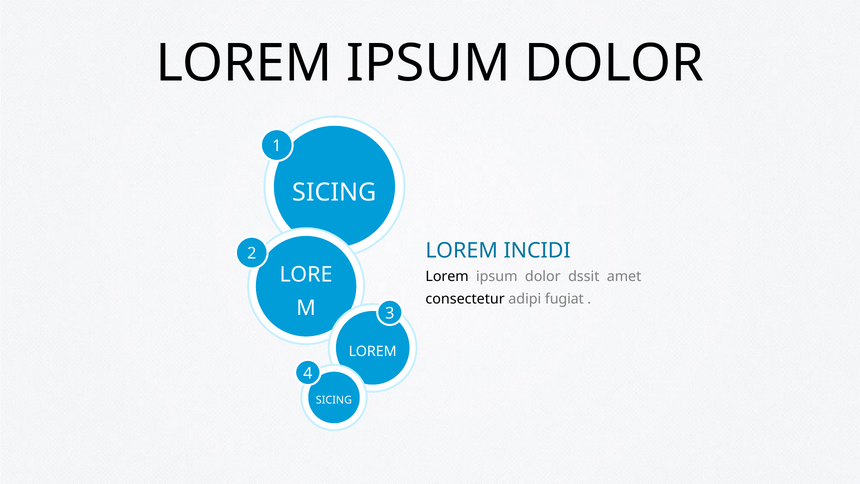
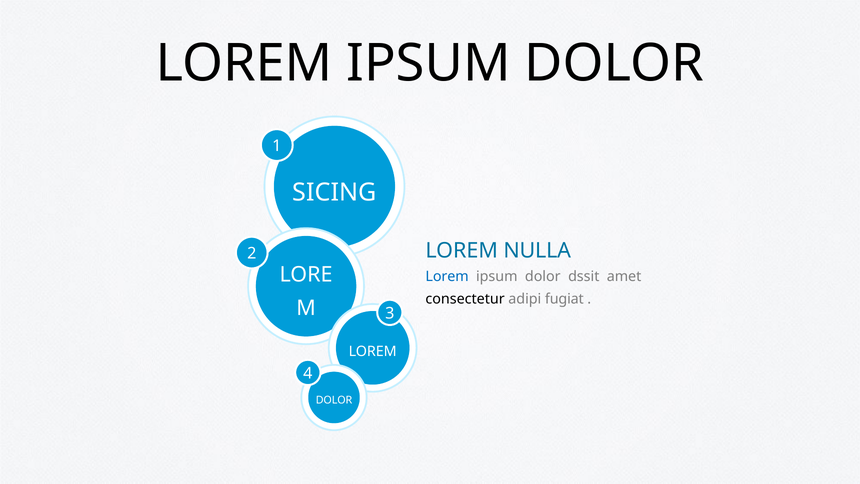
INCIDI: INCIDI -> NULLA
Lorem at (447, 277) colour: black -> blue
SICING at (334, 400): SICING -> DOLOR
